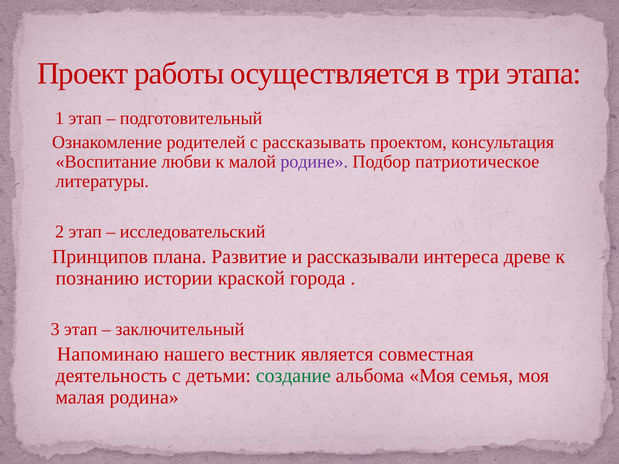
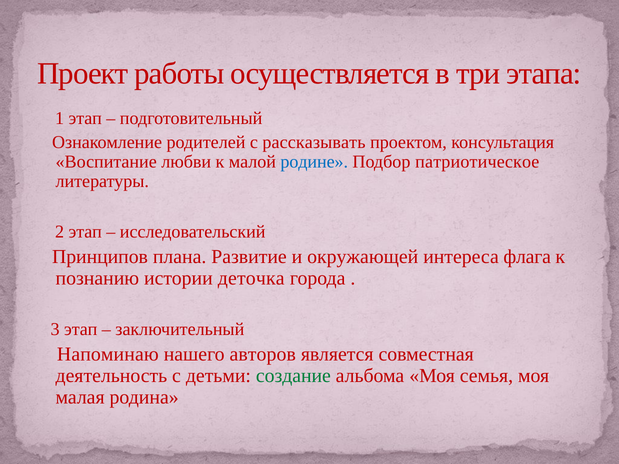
родине colour: purple -> blue
рассказывали: рассказывали -> окружающей
древе: древе -> флага
краской: краской -> деточка
вестник: вестник -> авторов
